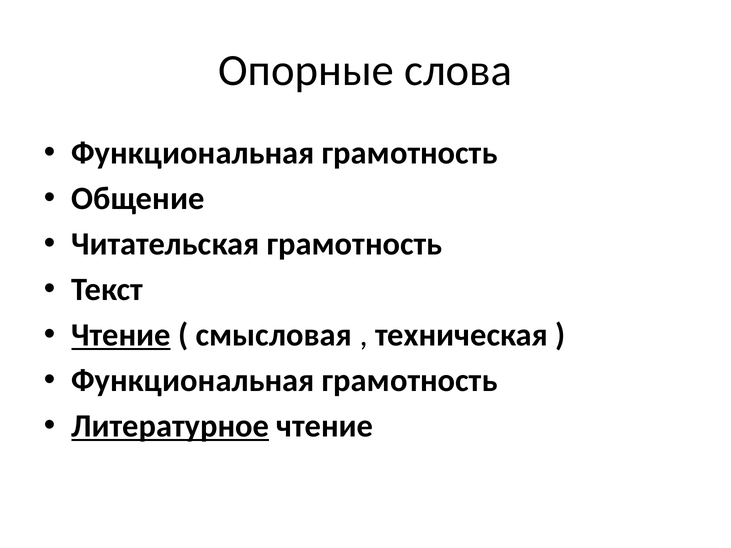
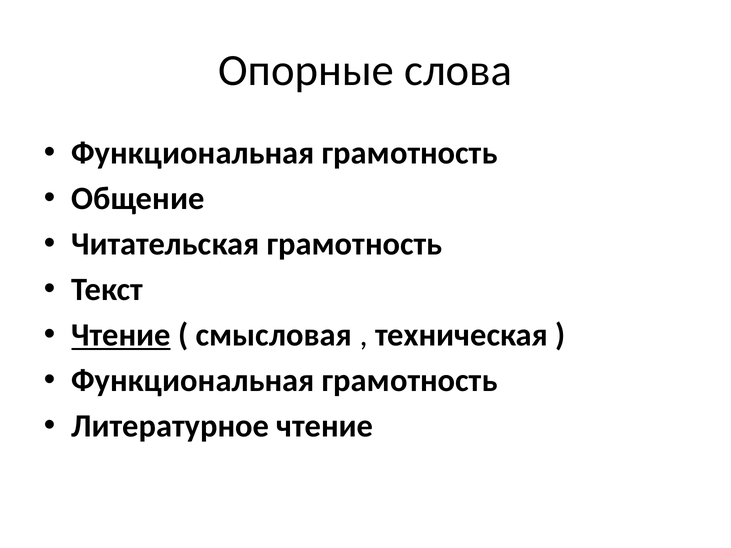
Литературное underline: present -> none
